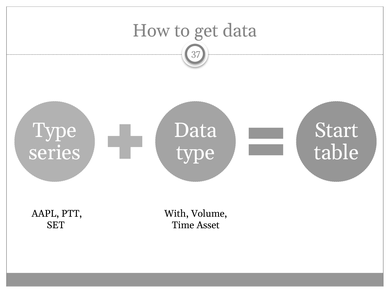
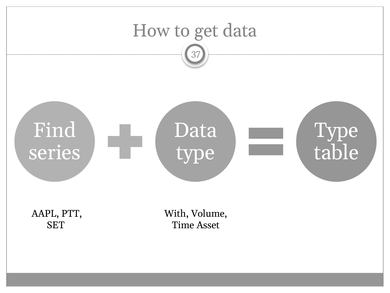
Type at (55, 130): Type -> Find
Start at (336, 130): Start -> Type
